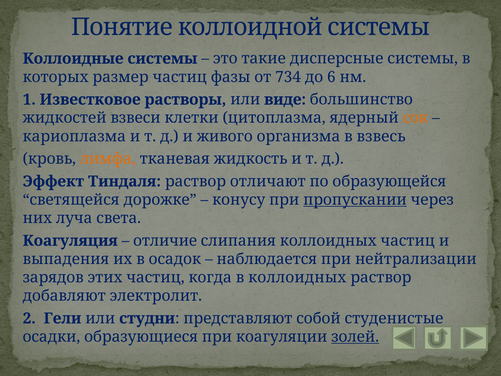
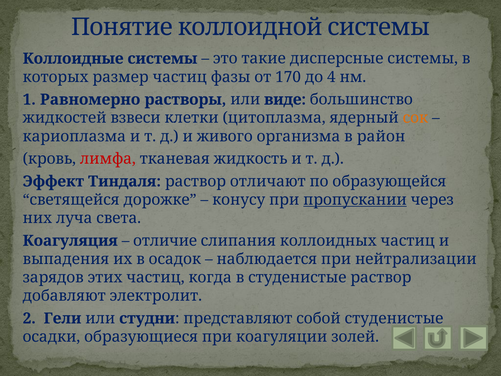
734: 734 -> 170
6: 6 -> 4
Известковое: Известковое -> Равномерно
взвесь: взвесь -> район
лимфа colour: orange -> red
в коллоидных: коллоидных -> студенистые
золей underline: present -> none
